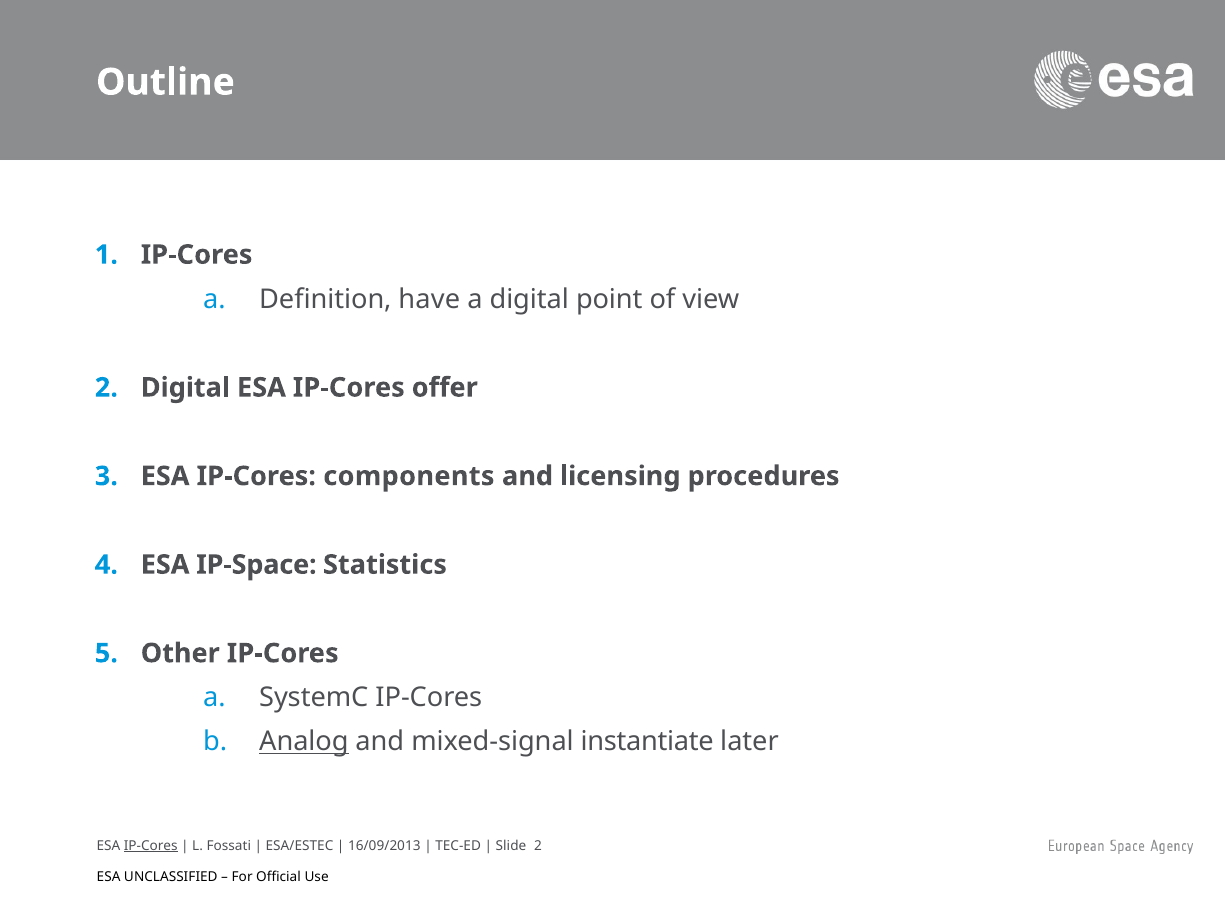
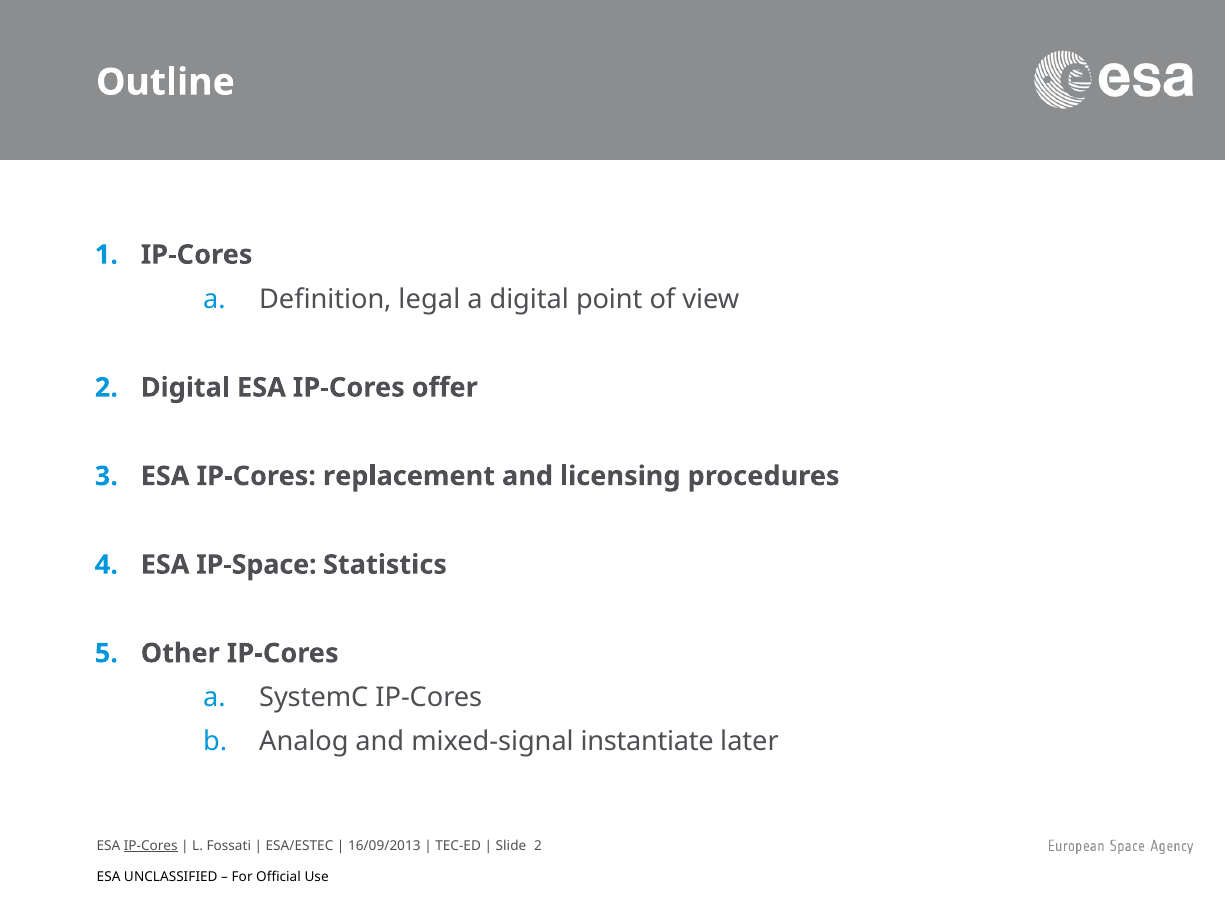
have: have -> legal
components: components -> replacement
Analog underline: present -> none
